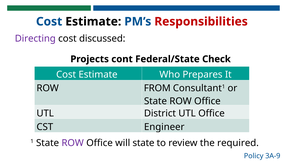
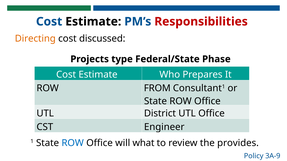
Directing colour: purple -> orange
cont: cont -> type
Check: Check -> Phase
ROW at (73, 143) colour: purple -> blue
will state: state -> what
required: required -> provides
